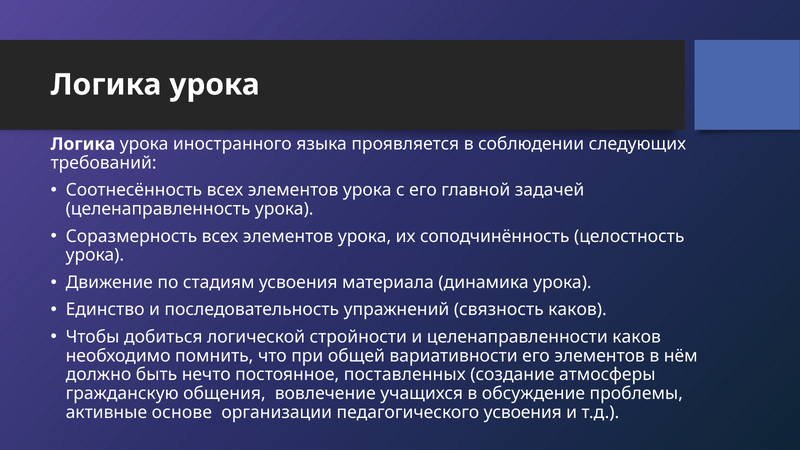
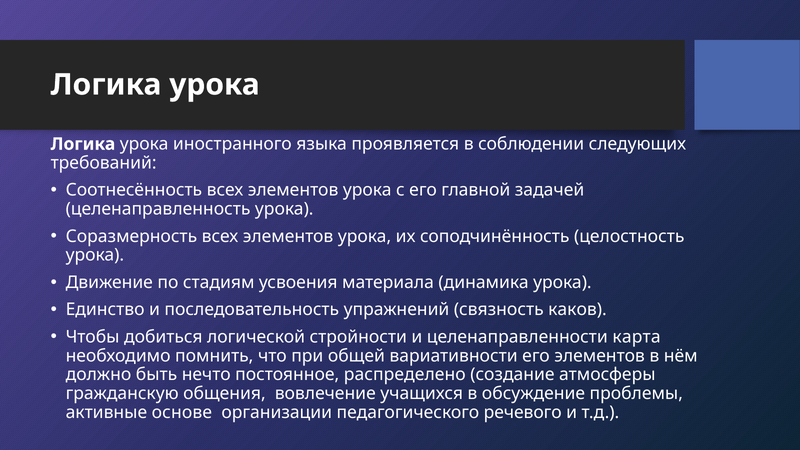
целенаправленности каков: каков -> карта
поставленных: поставленных -> распределено
педагогического усвоения: усвоения -> речевого
